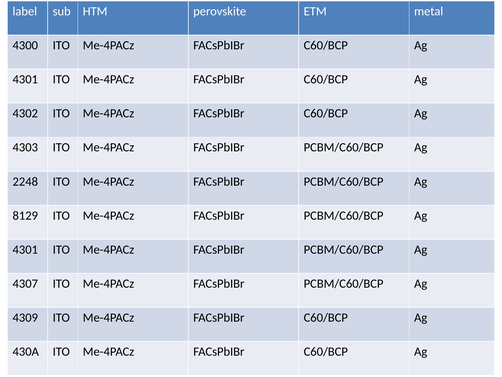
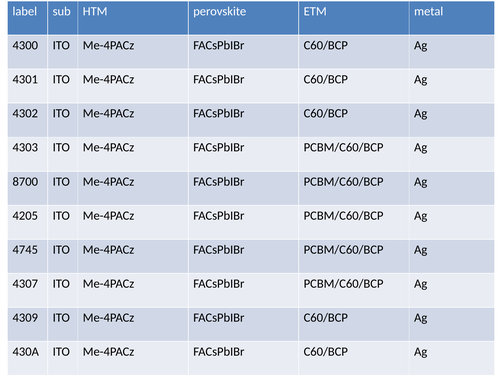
2248: 2248 -> 8700
8129: 8129 -> 4205
4301 at (25, 249): 4301 -> 4745
